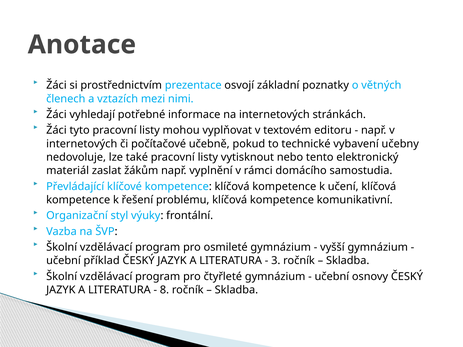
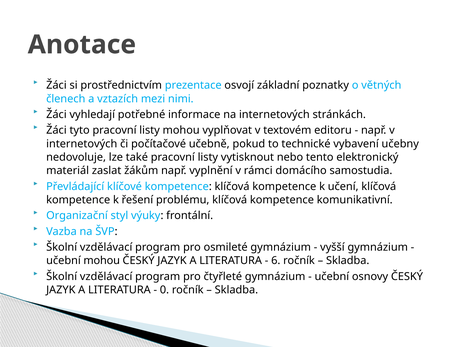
učební příklad: příklad -> mohou
3: 3 -> 6
8: 8 -> 0
